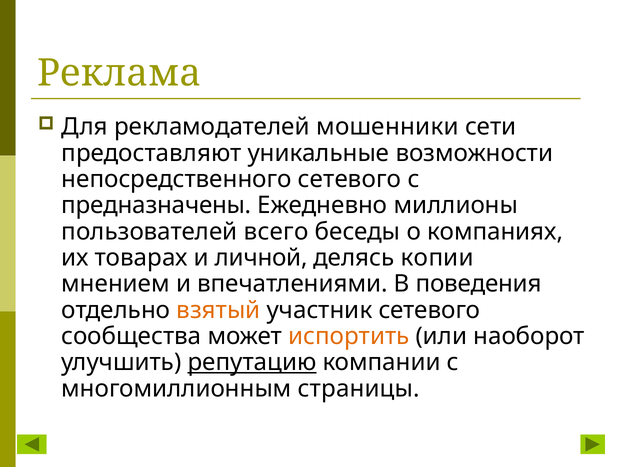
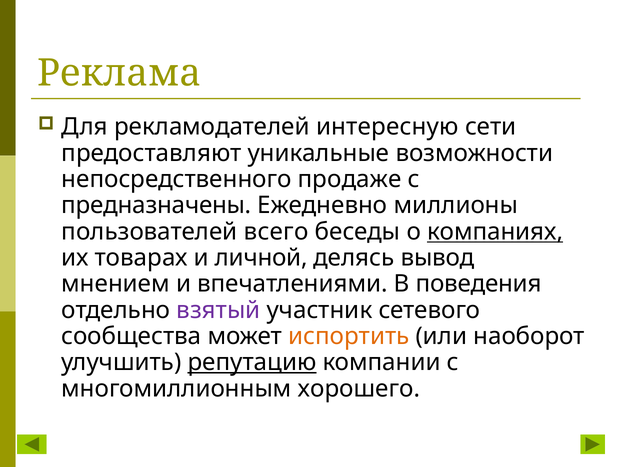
мошенники: мошенники -> интересную
непосредственного сетевого: сетевого -> продаже
компаниях underline: none -> present
копии: копии -> вывод
взятый colour: orange -> purple
страницы: страницы -> хорошего
